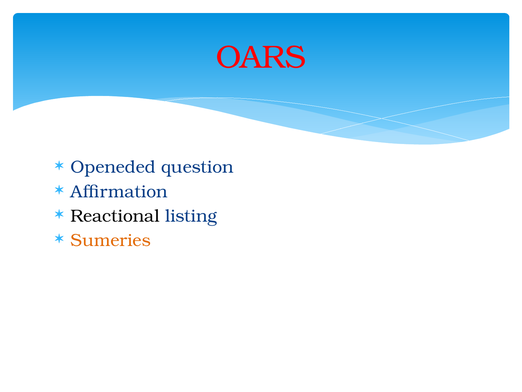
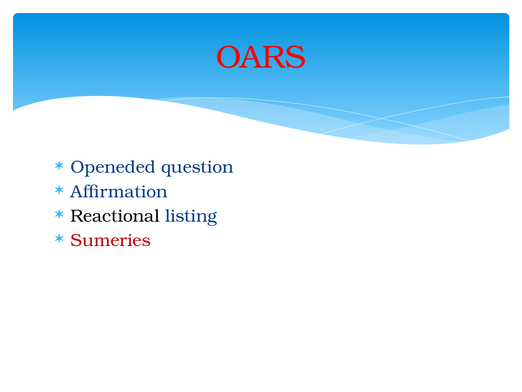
Sumeries colour: orange -> red
